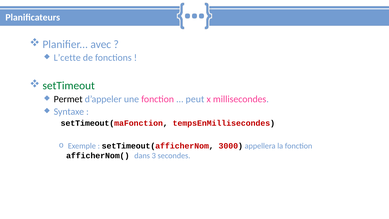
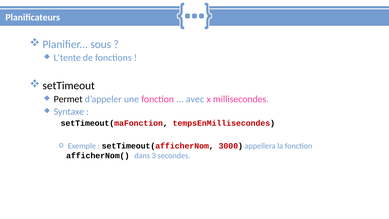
avec: avec -> sous
L’cette: L’cette -> L’tente
setTimeout colour: green -> black
peut: peut -> avec
